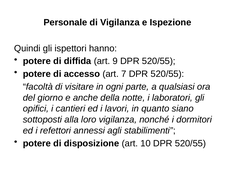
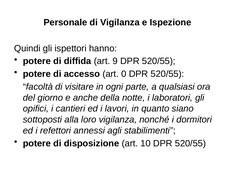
7: 7 -> 0
